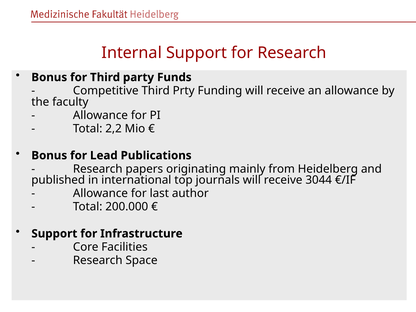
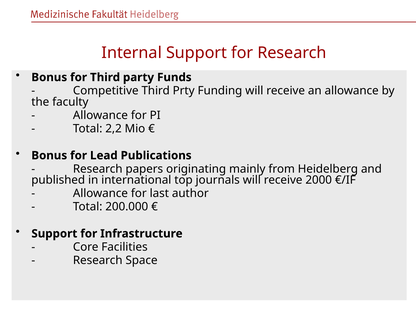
3044: 3044 -> 2000
